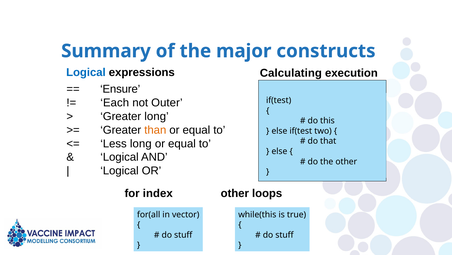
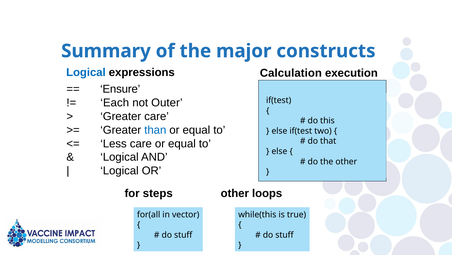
Calculating: Calculating -> Calculation
Greater long: long -> care
than colour: orange -> blue
Less long: long -> care
index: index -> steps
